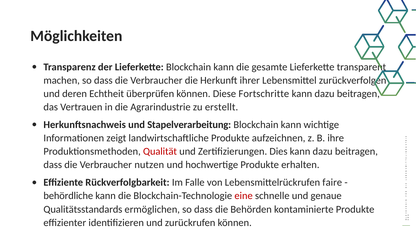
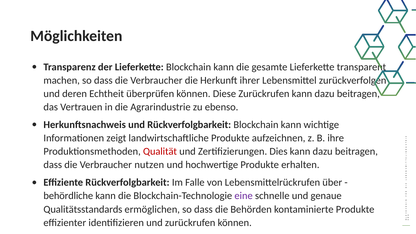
Diese Fortschritte: Fortschritte -> Zurückrufen
erstellt: erstellt -> ebenso
und Stapelverarbeitung: Stapelverarbeitung -> Rückverfolgbarkeit
faire: faire -> über
eine colour: red -> purple
